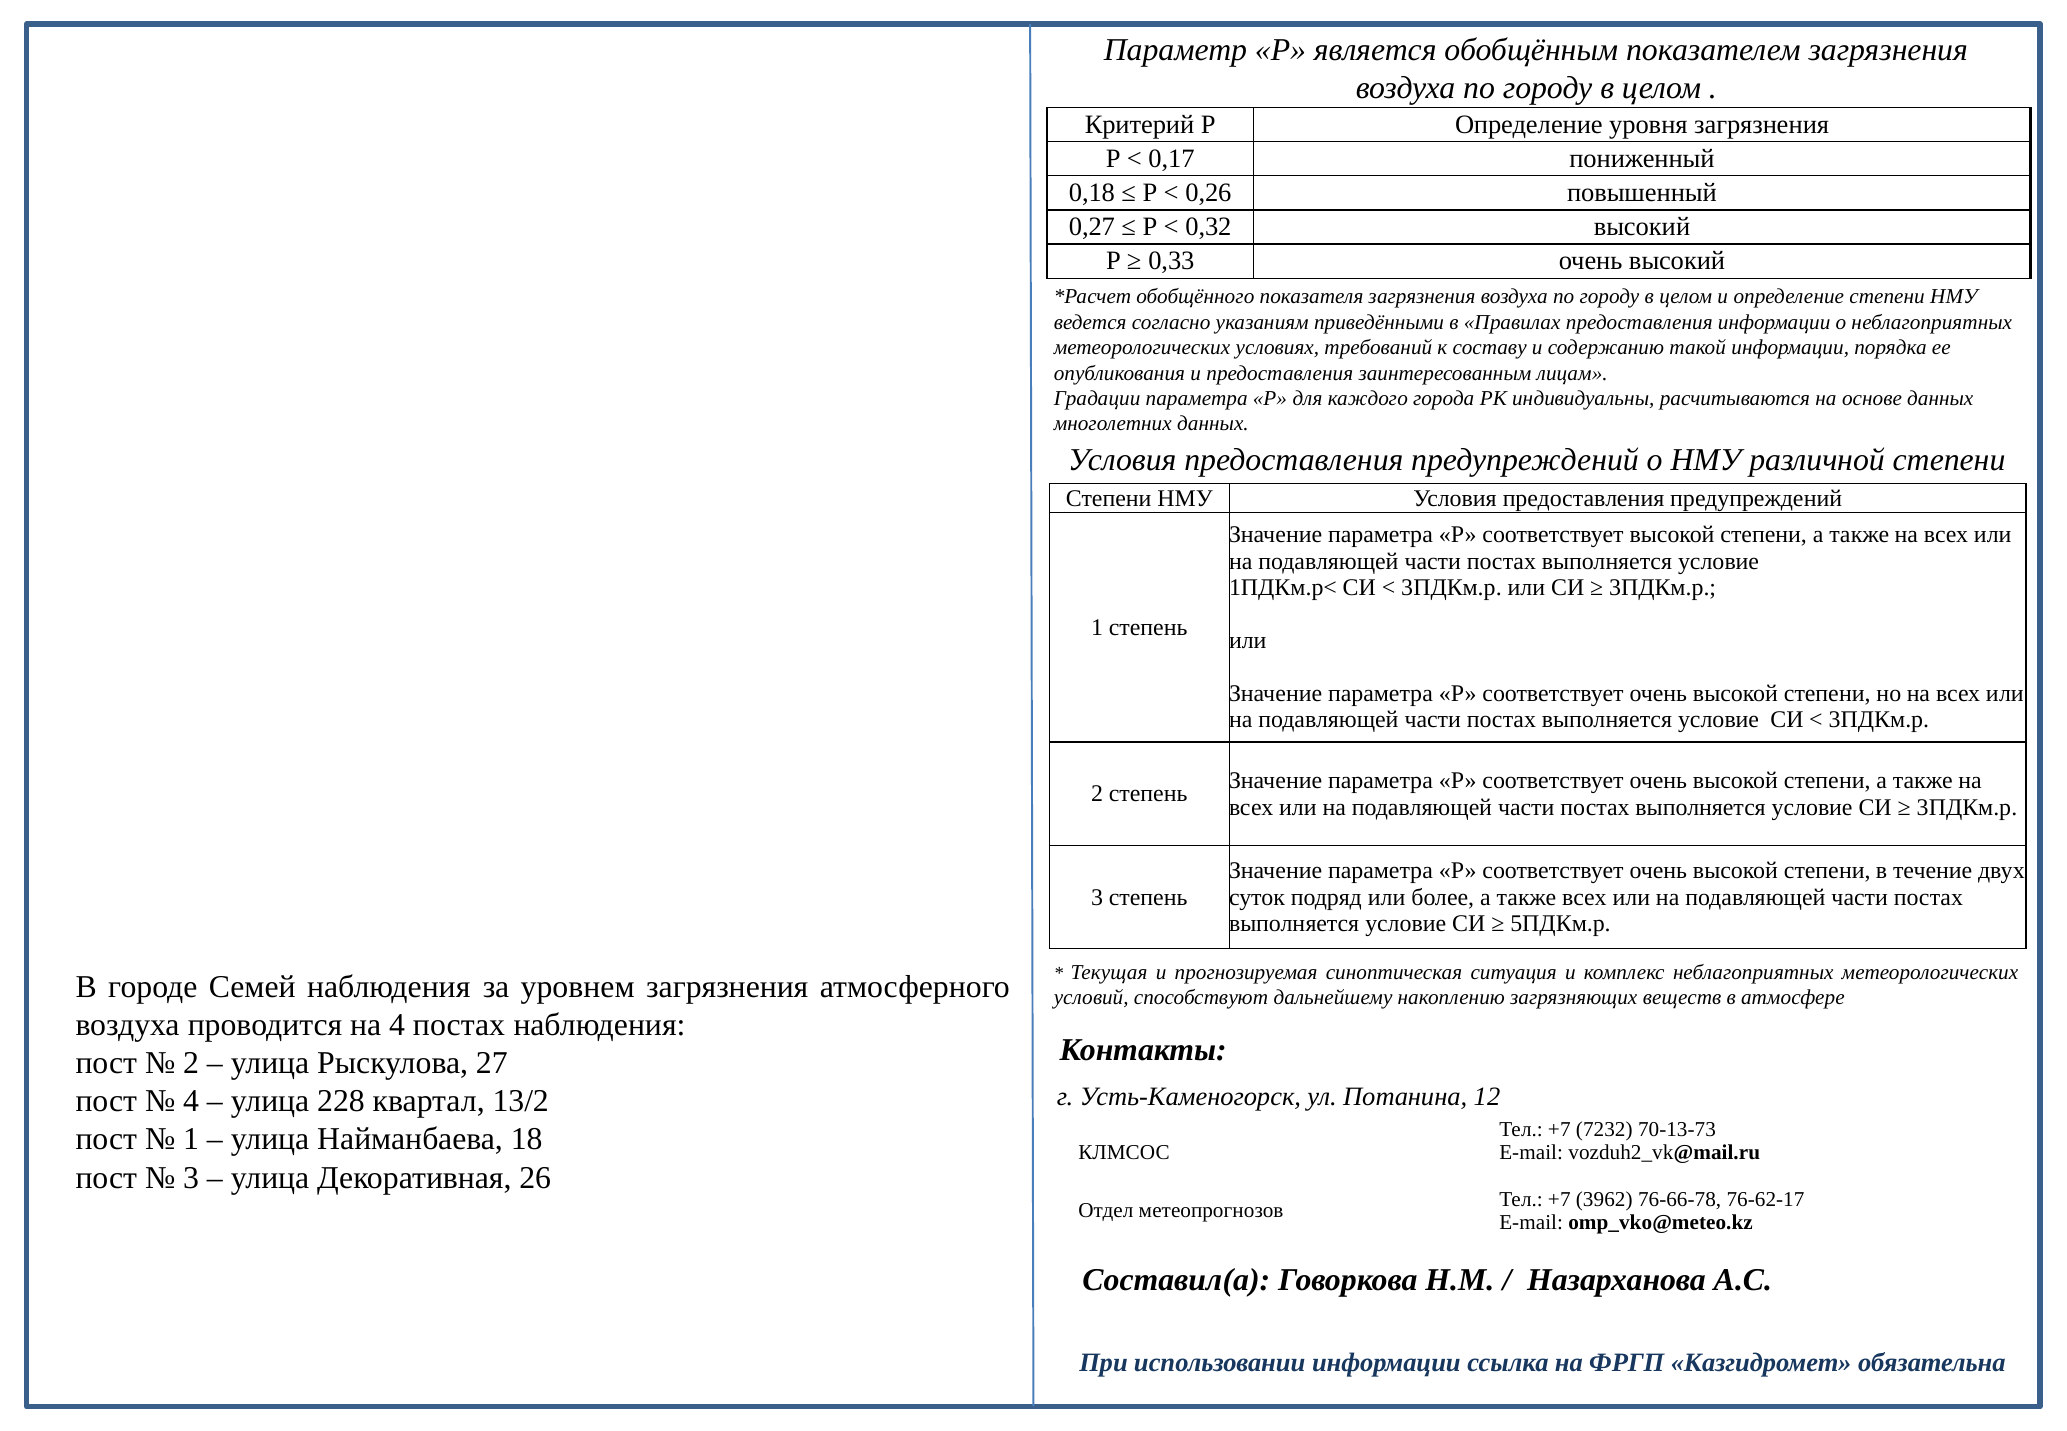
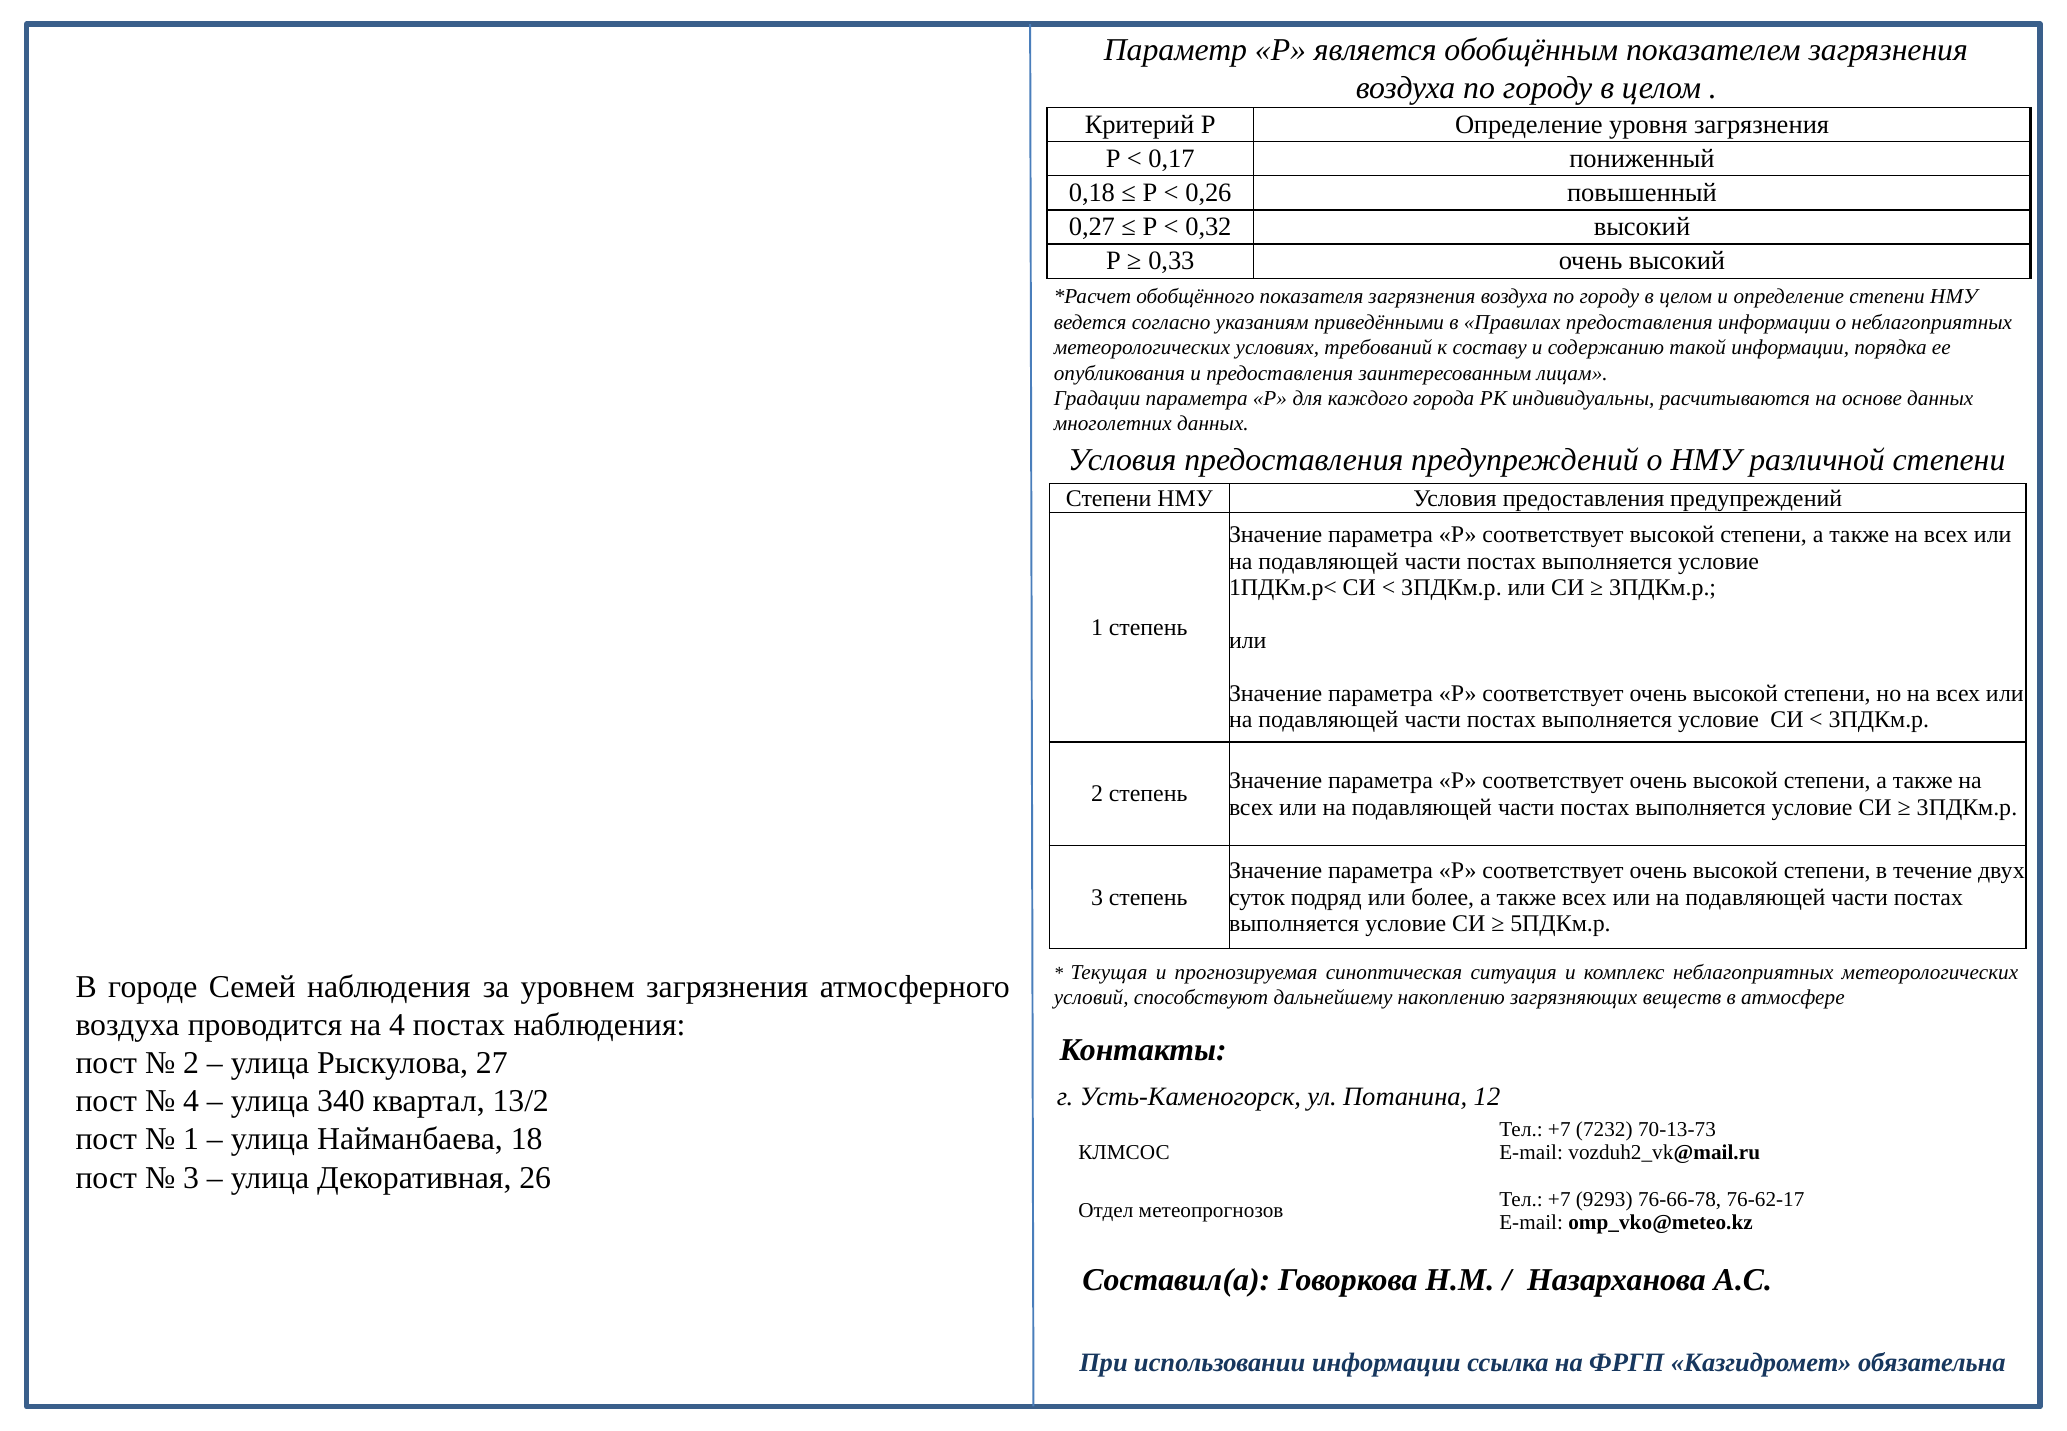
228: 228 -> 340
3962: 3962 -> 9293
